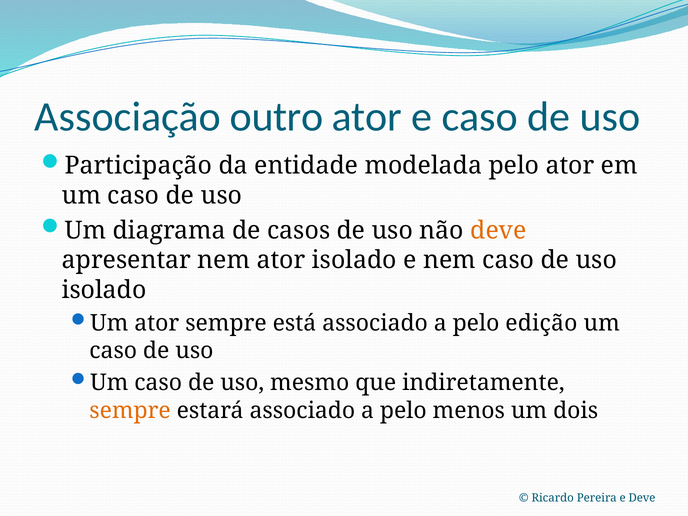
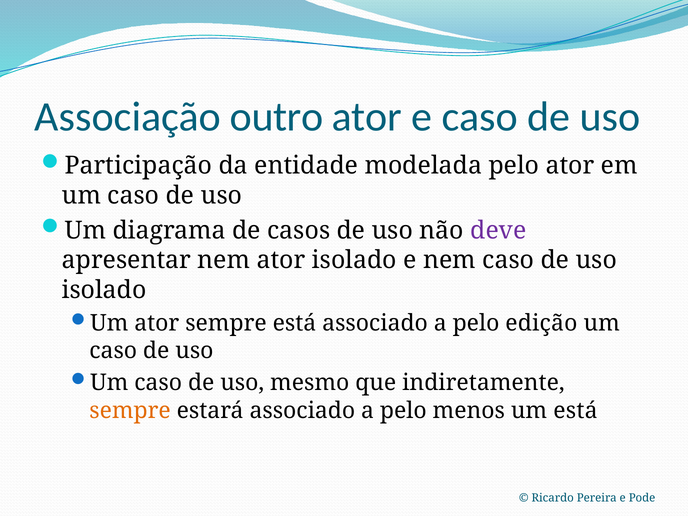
deve at (498, 230) colour: orange -> purple
um dois: dois -> está
e Deve: Deve -> Pode
